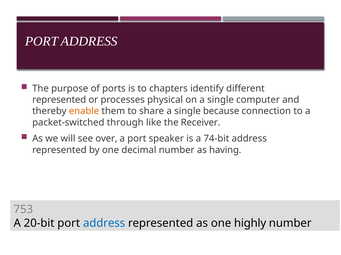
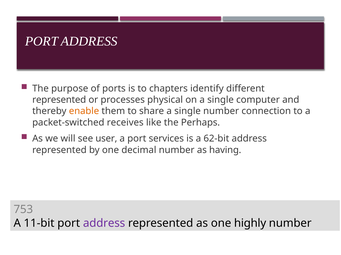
single because: because -> number
through: through -> receives
Receiver: Receiver -> Perhaps
over: over -> user
speaker: speaker -> services
74-bit: 74-bit -> 62-bit
20-bit: 20-bit -> 11-bit
address at (104, 224) colour: blue -> purple
